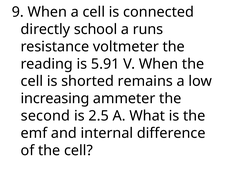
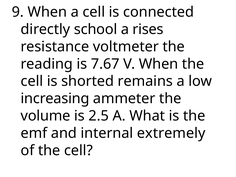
runs: runs -> rises
5.91: 5.91 -> 7.67
second: second -> volume
difference: difference -> extremely
